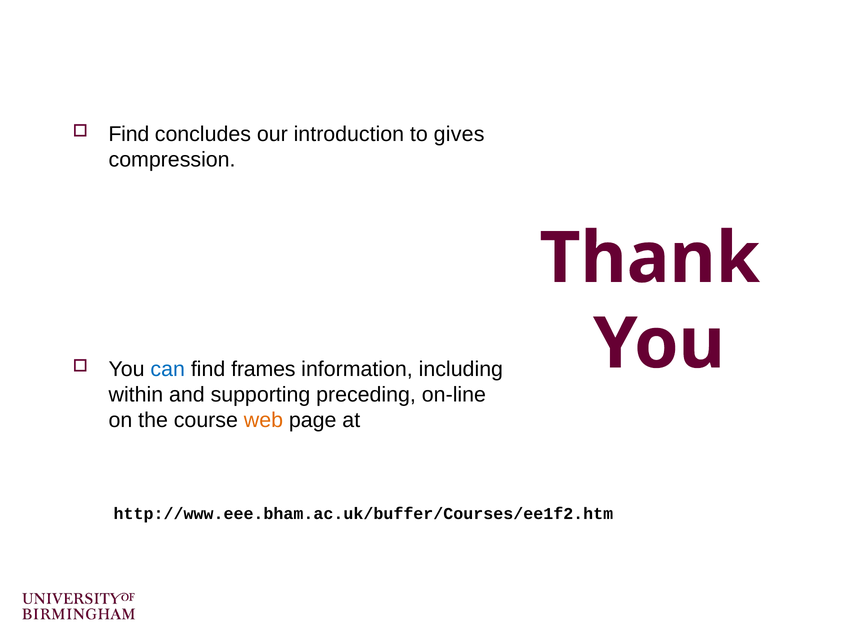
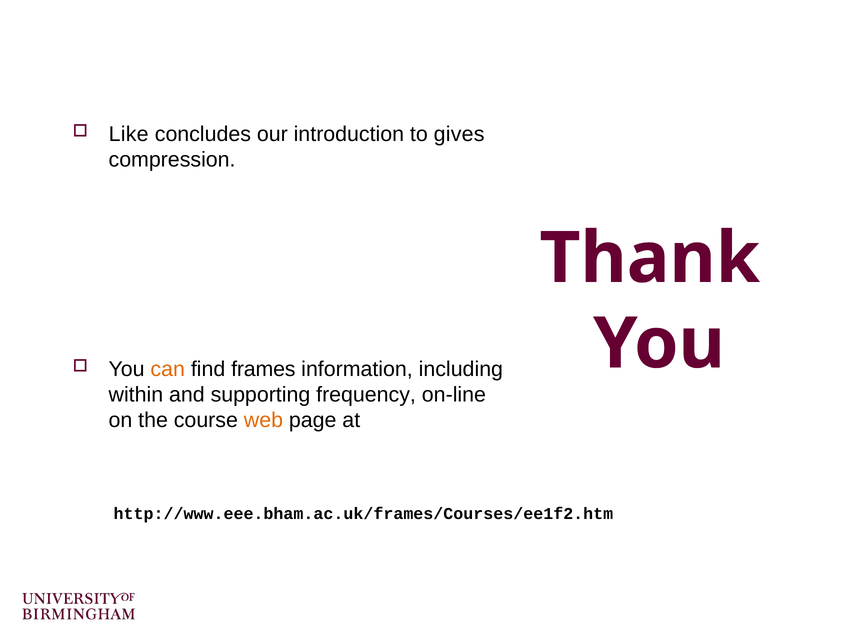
Find at (129, 134): Find -> Like
can colour: blue -> orange
preceding: preceding -> frequency
http://www.eee.bham.ac.uk/buffer/Courses/ee1f2.htm: http://www.eee.bham.ac.uk/buffer/Courses/ee1f2.htm -> http://www.eee.bham.ac.uk/frames/Courses/ee1f2.htm
